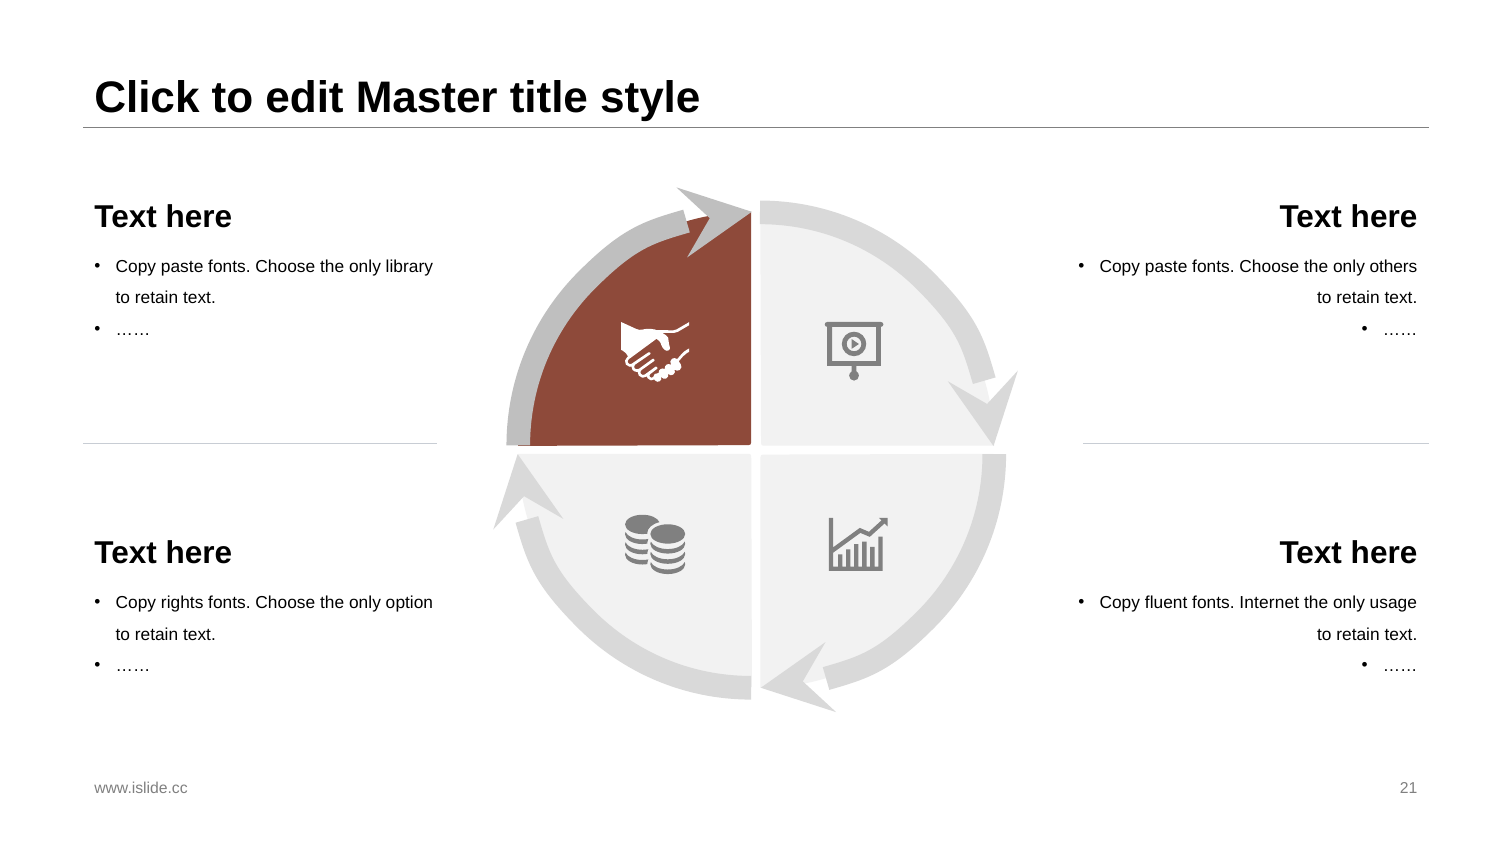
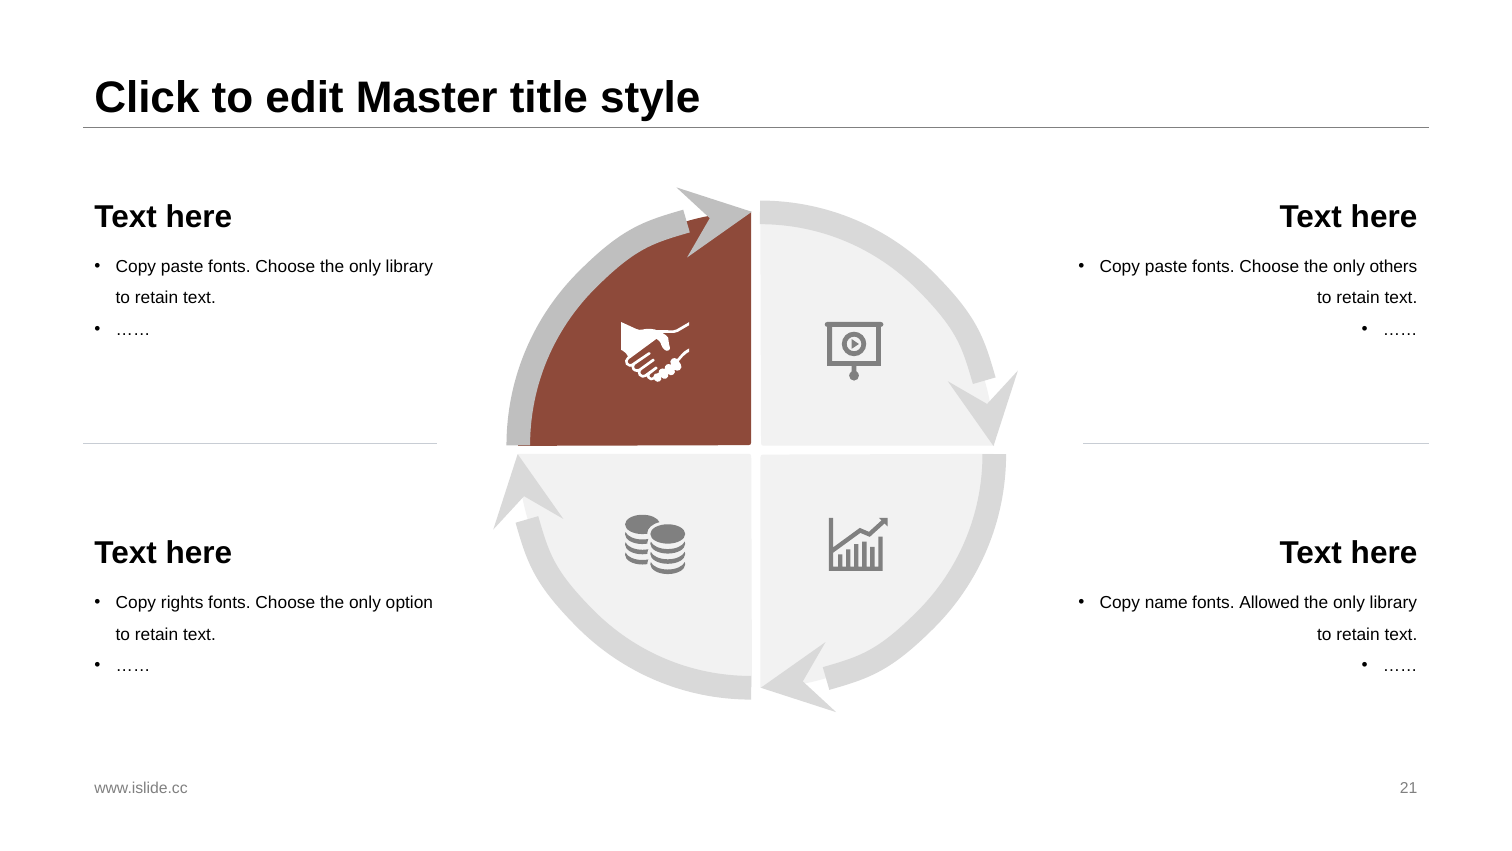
fluent: fluent -> name
Internet: Internet -> Allowed
usage at (1393, 603): usage -> library
